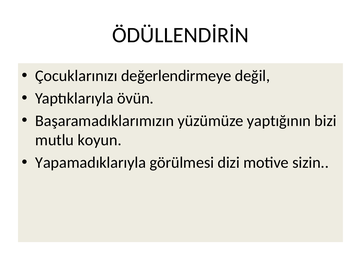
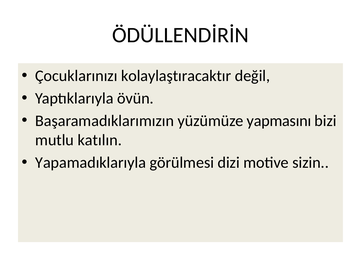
değerlendirmeye: değerlendirmeye -> kolaylaştıracaktır
yaptığının: yaptığının -> yapmasını
koyun: koyun -> katılın
